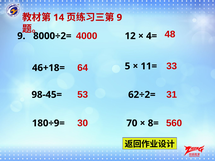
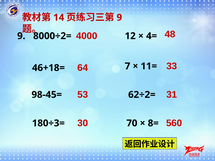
5: 5 -> 7
180÷9=: 180÷9= -> 180÷3=
